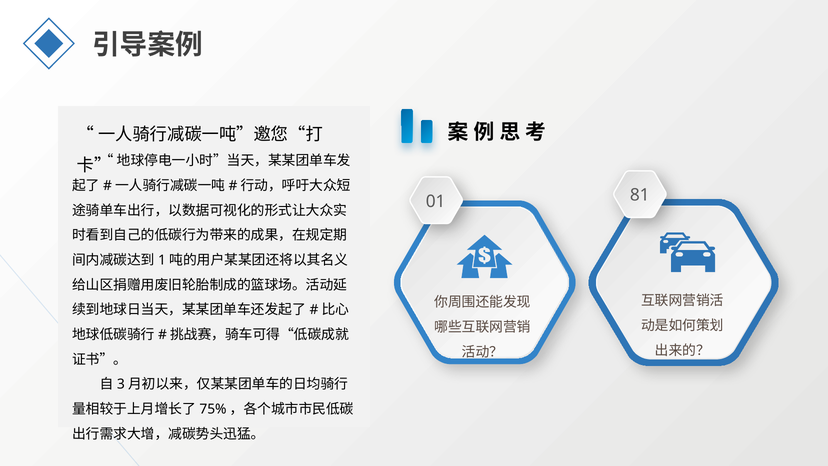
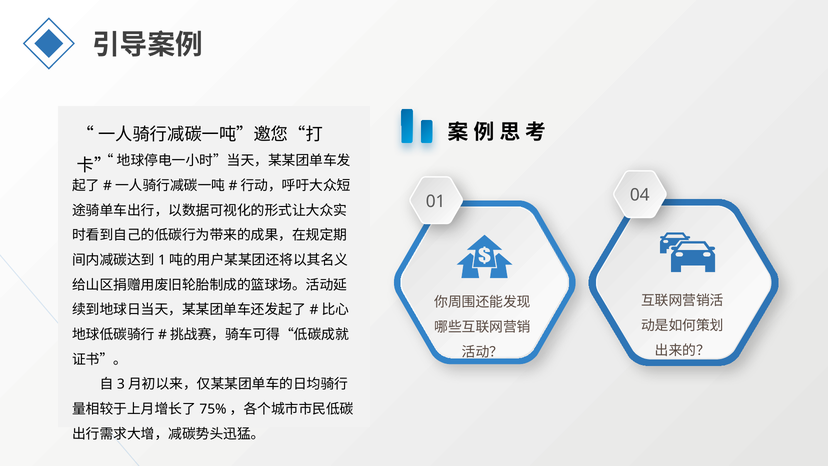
81: 81 -> 04
